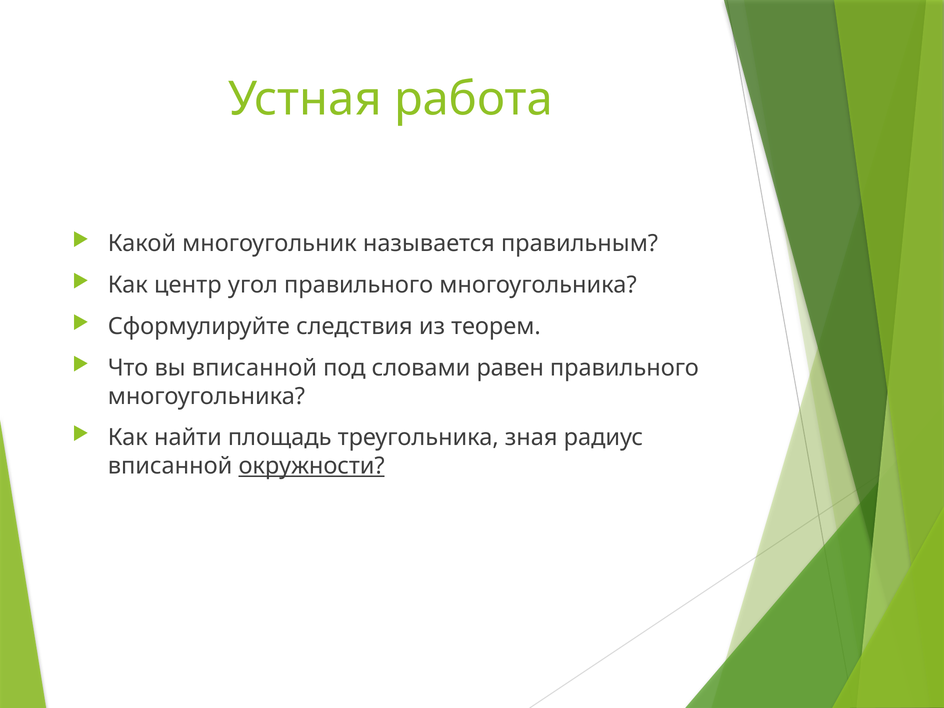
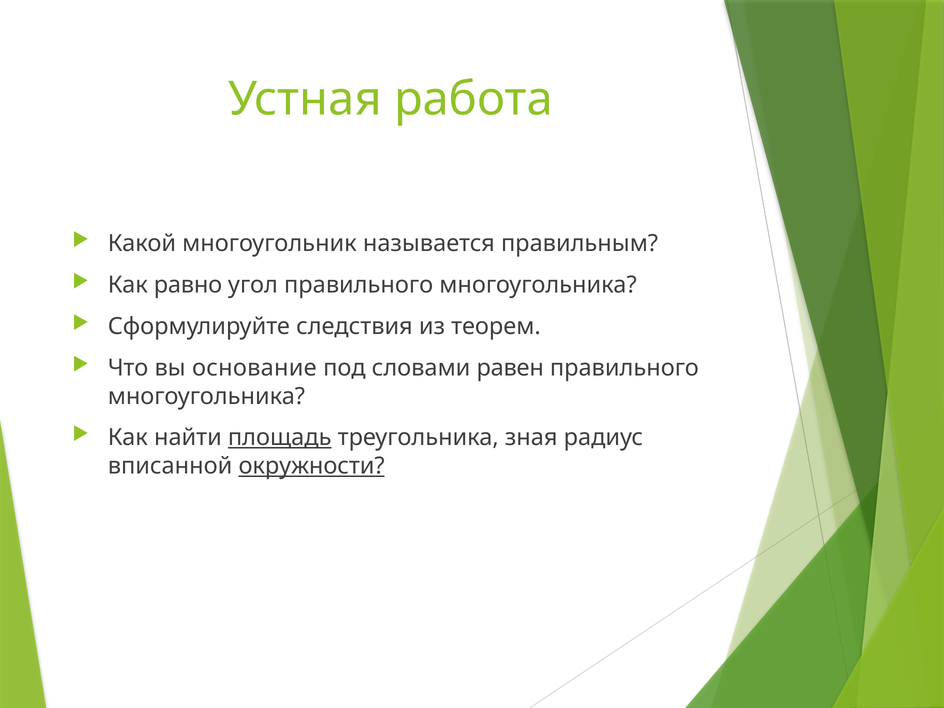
центр: центр -> равно
вы вписанной: вписанной -> основание
площадь underline: none -> present
